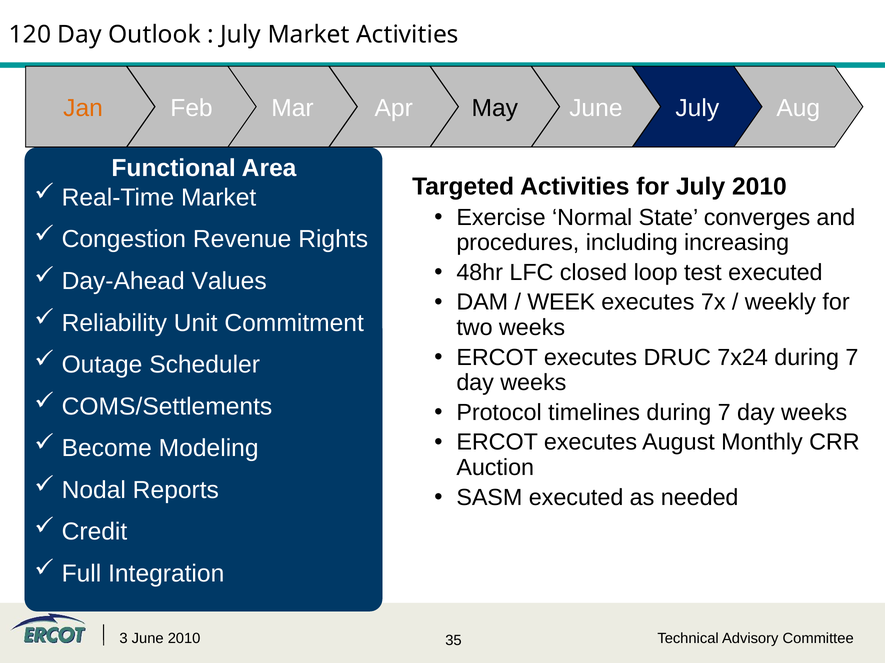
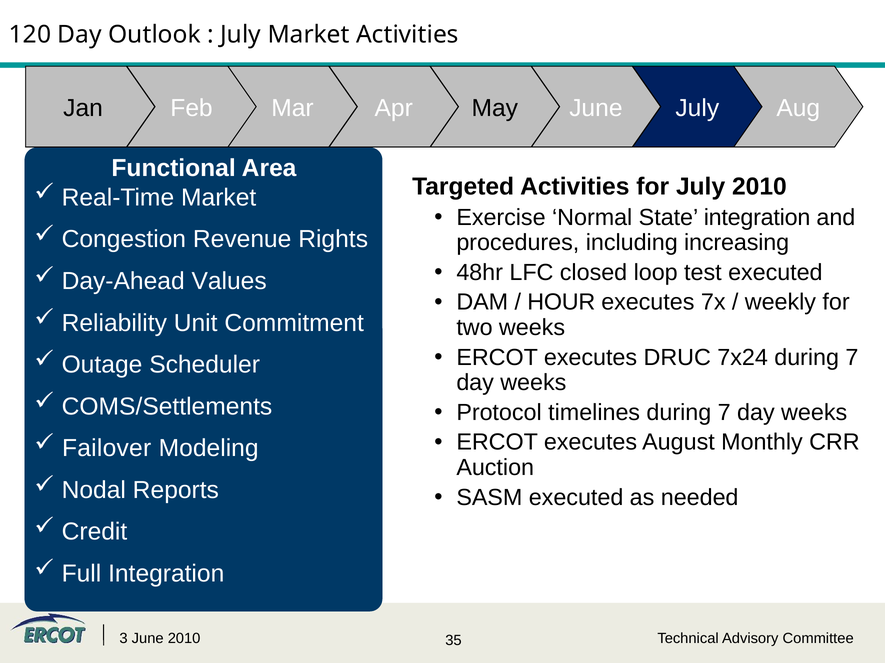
Jan colour: orange -> black
State converges: converges -> integration
WEEK: WEEK -> HOUR
Become: Become -> Failover
